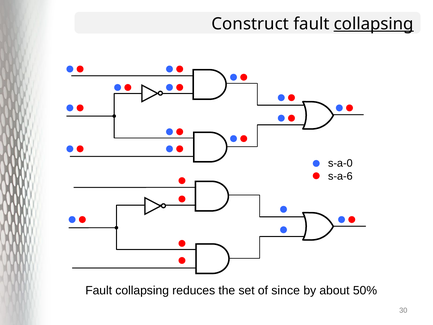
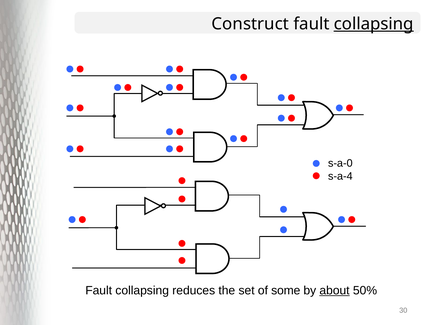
s-a-6: s-a-6 -> s-a-4
since: since -> some
about underline: none -> present
